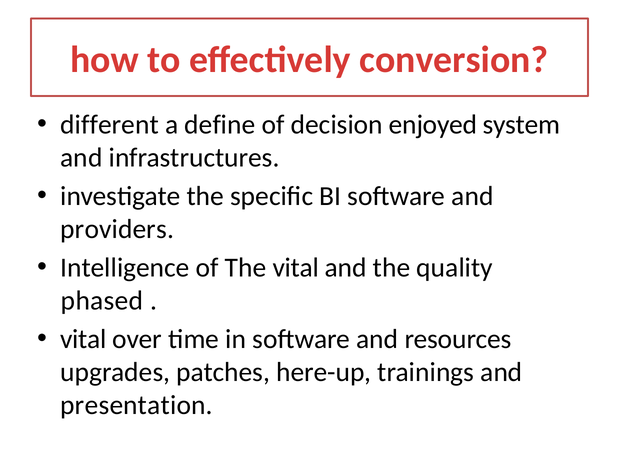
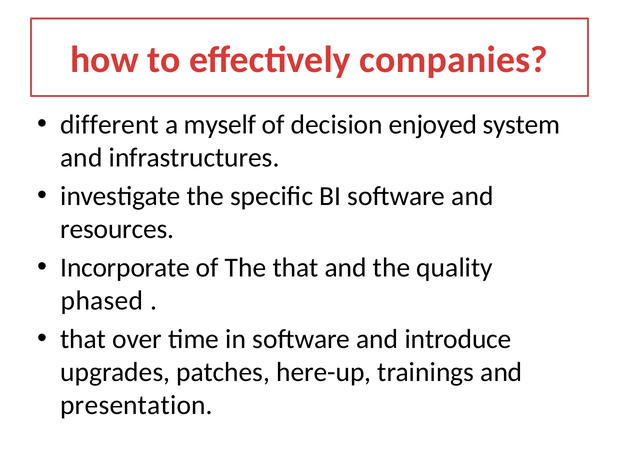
conversion: conversion -> companies
define: define -> myself
providers: providers -> resources
Intelligence: Intelligence -> Incorporate
The vital: vital -> that
vital at (83, 340): vital -> that
resources: resources -> introduce
